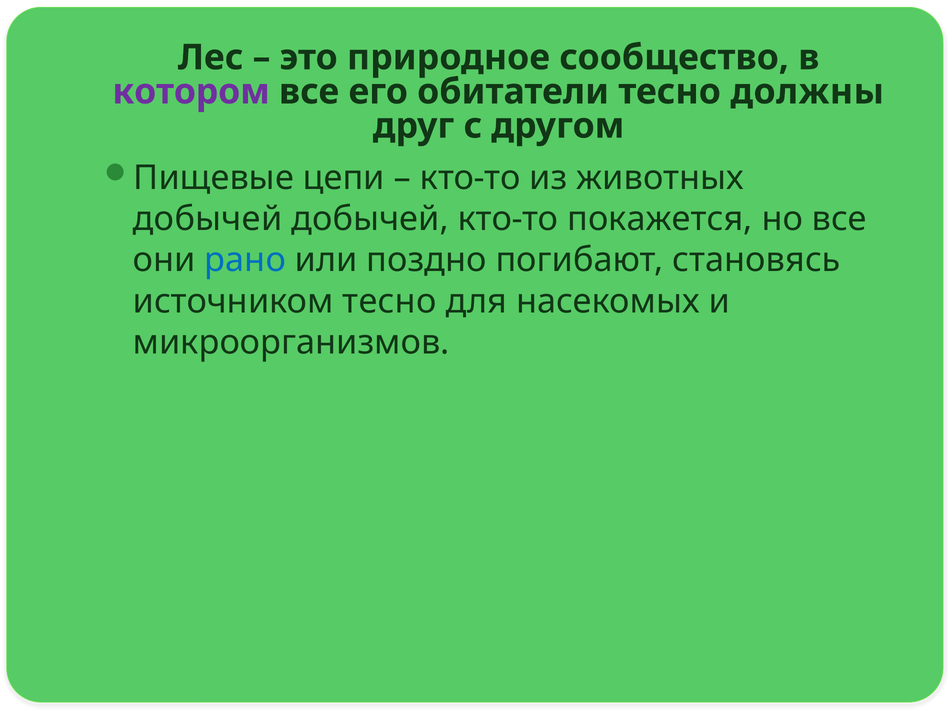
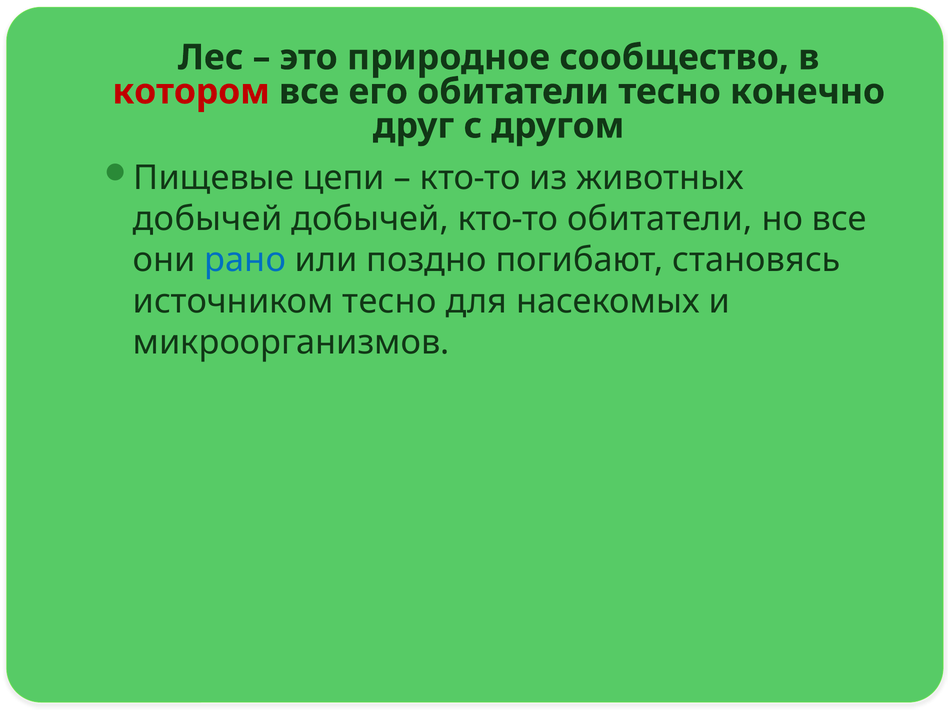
котором colour: purple -> red
должны: должны -> конечно
кто-то покажется: покажется -> обитатели
